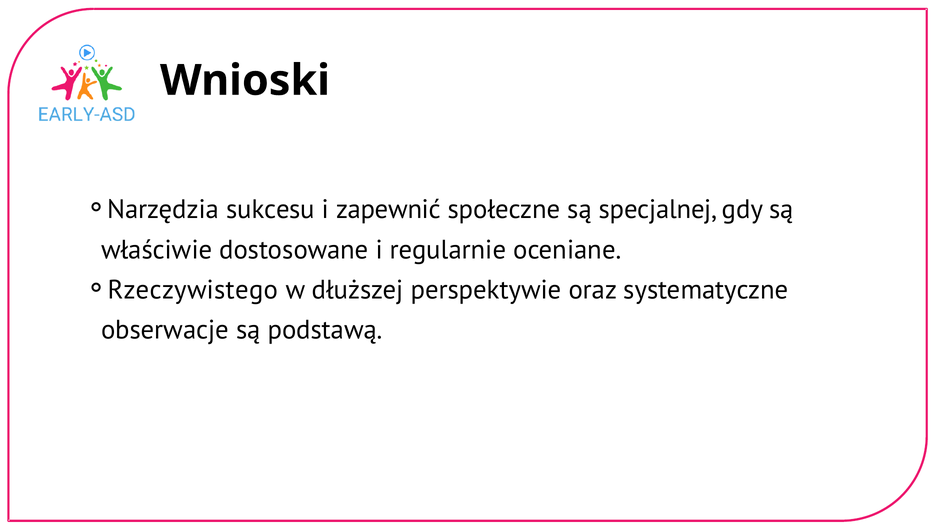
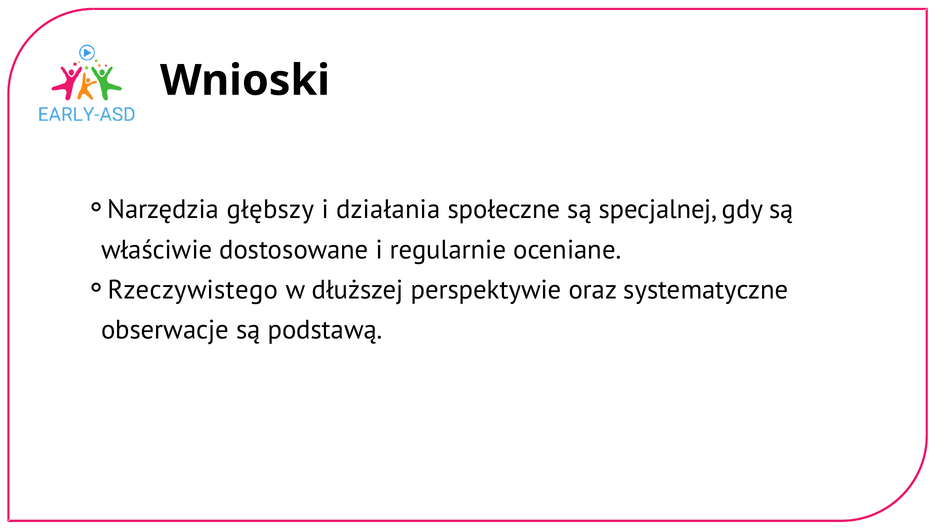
sukcesu: sukcesu -> głębszy
zapewnić: zapewnić -> działania
